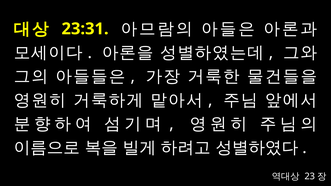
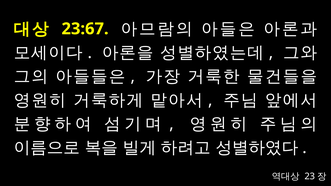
23:31: 23:31 -> 23:67
